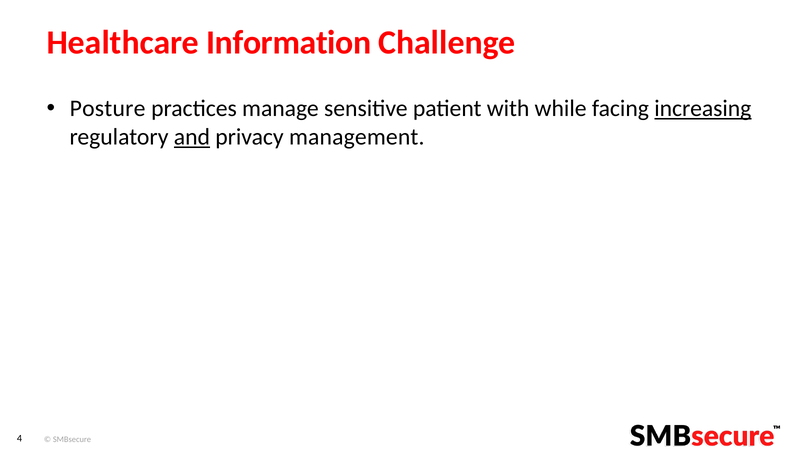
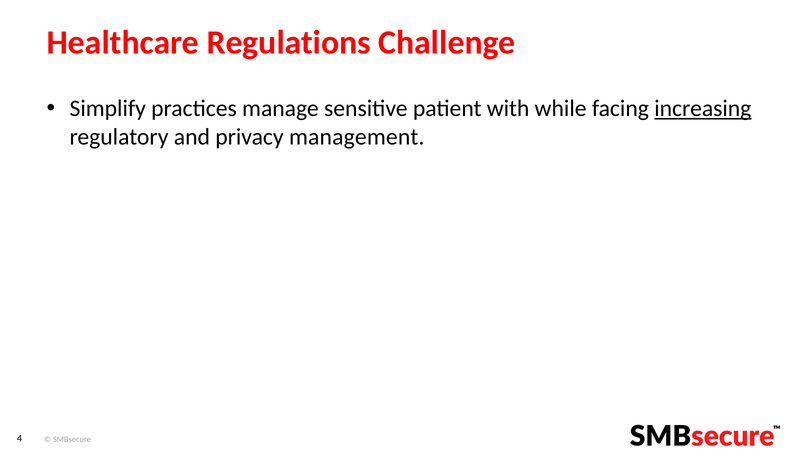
Information: Information -> Regulations
Posture: Posture -> Simplify
and underline: present -> none
